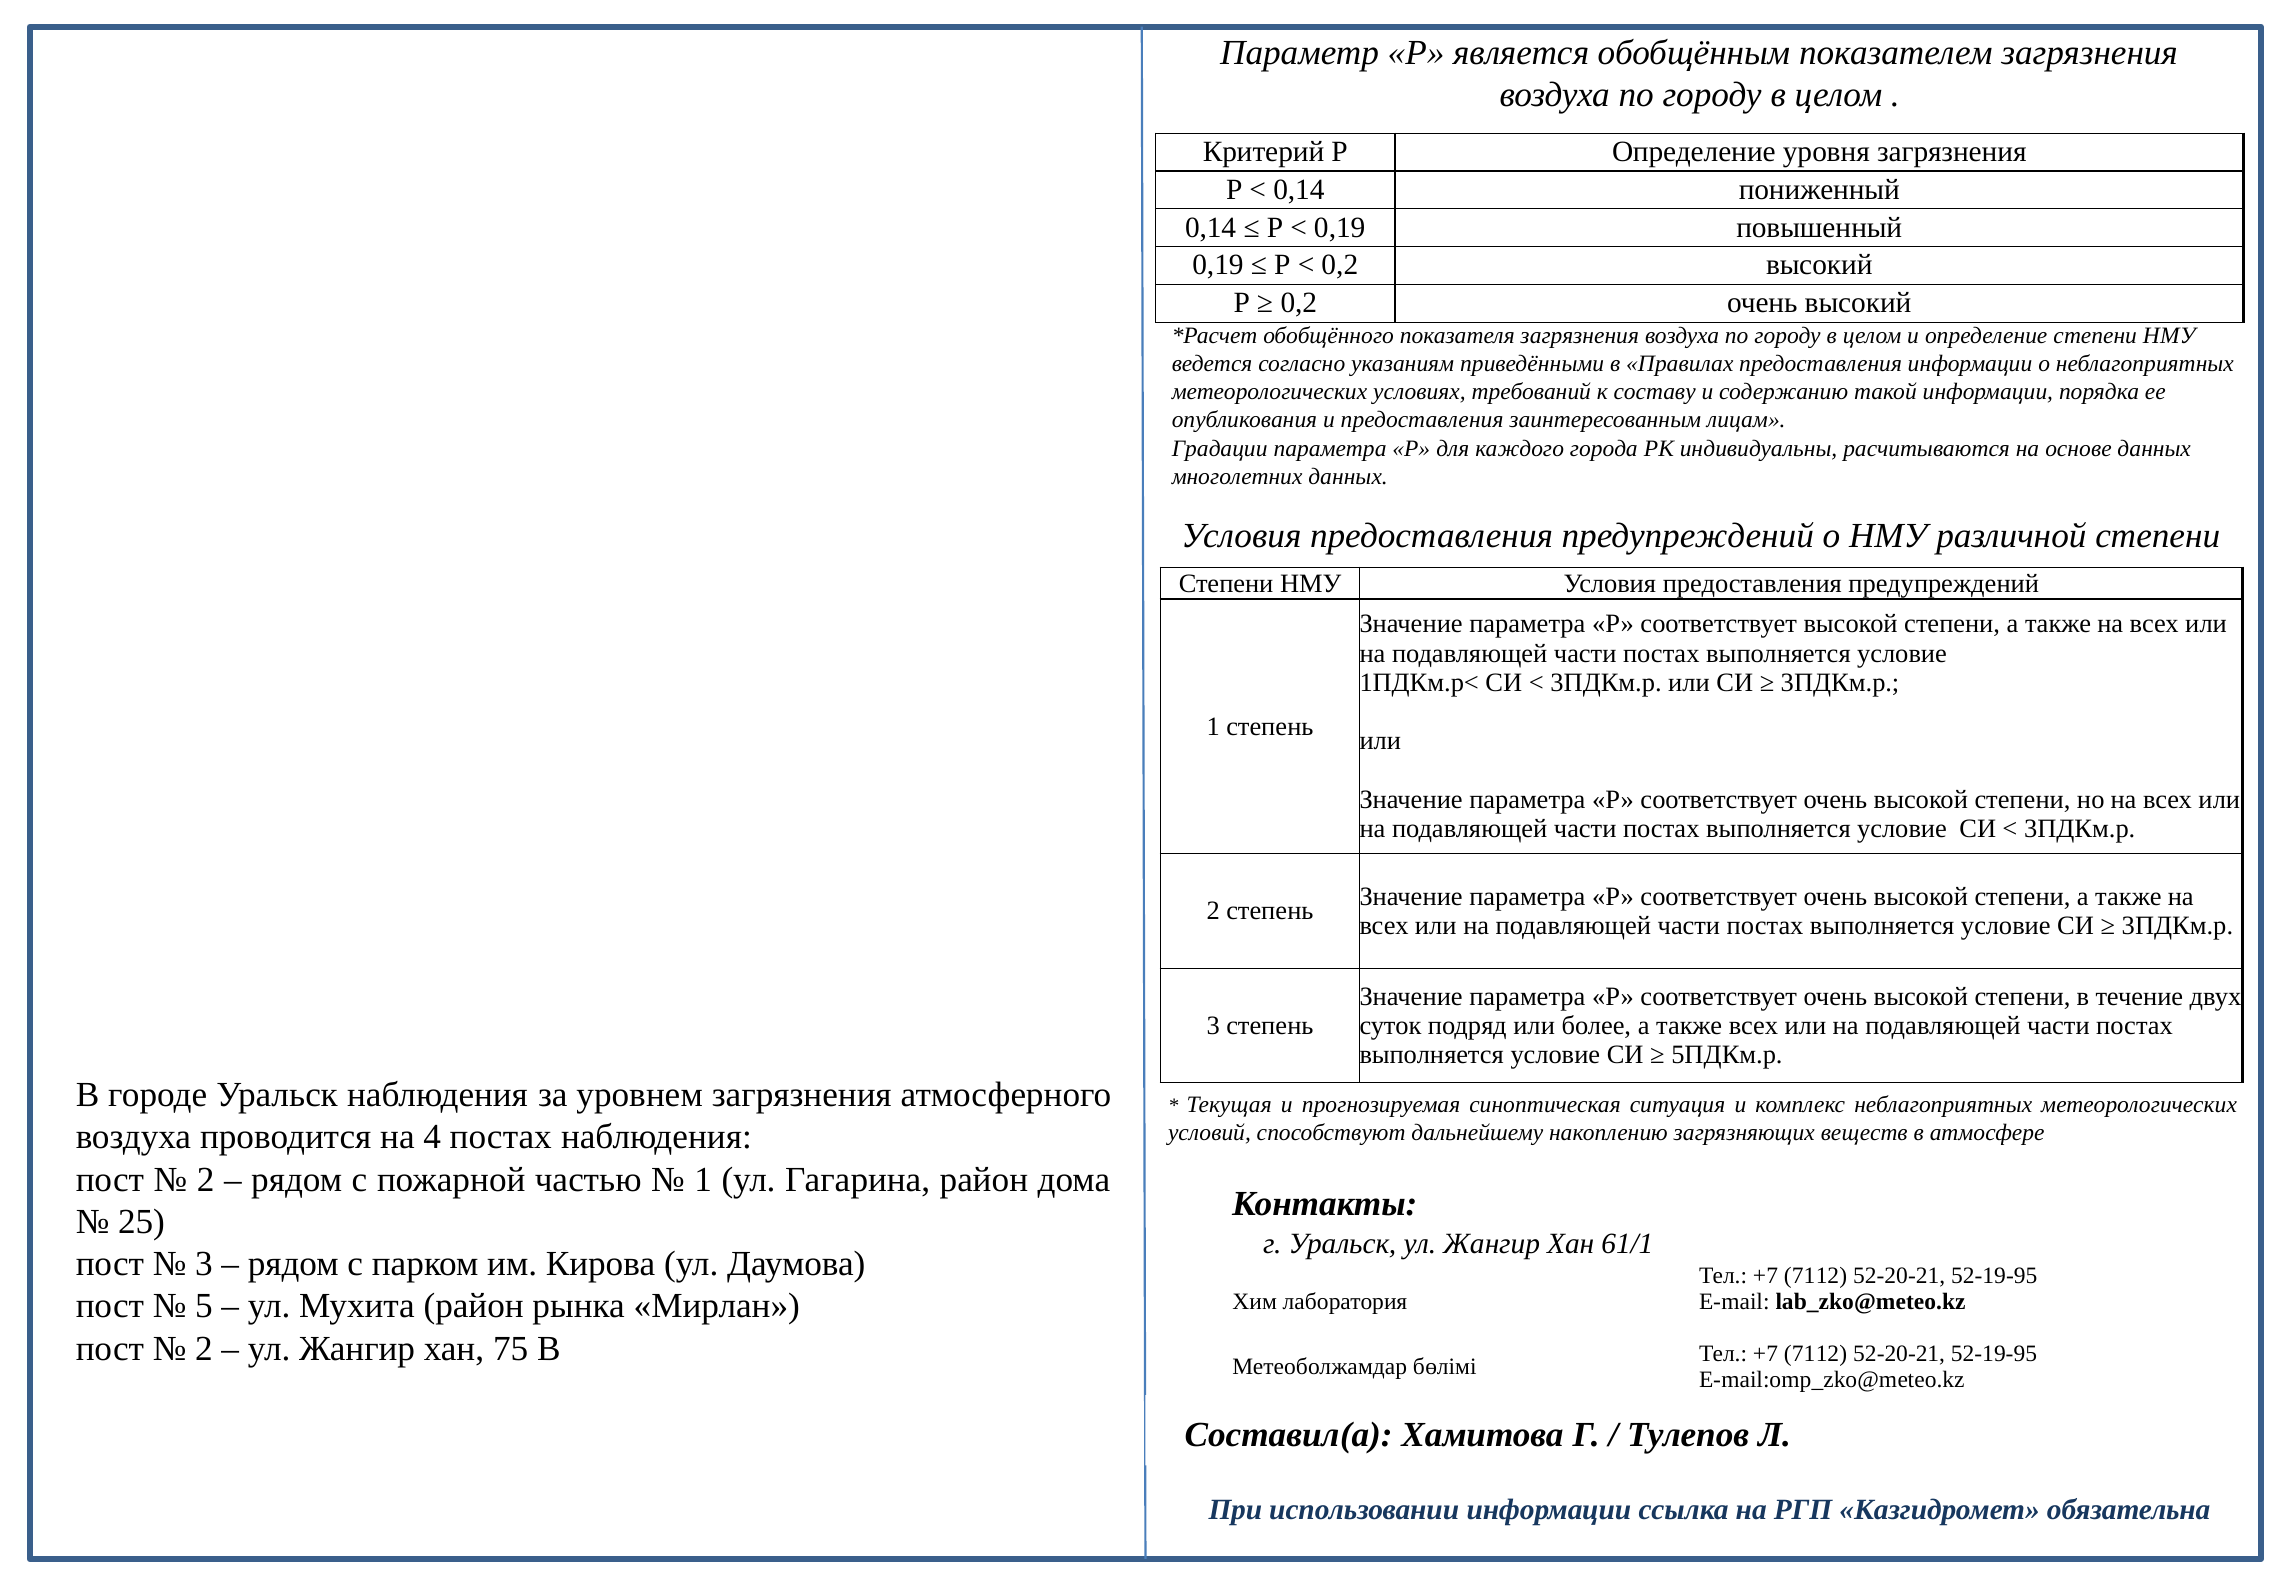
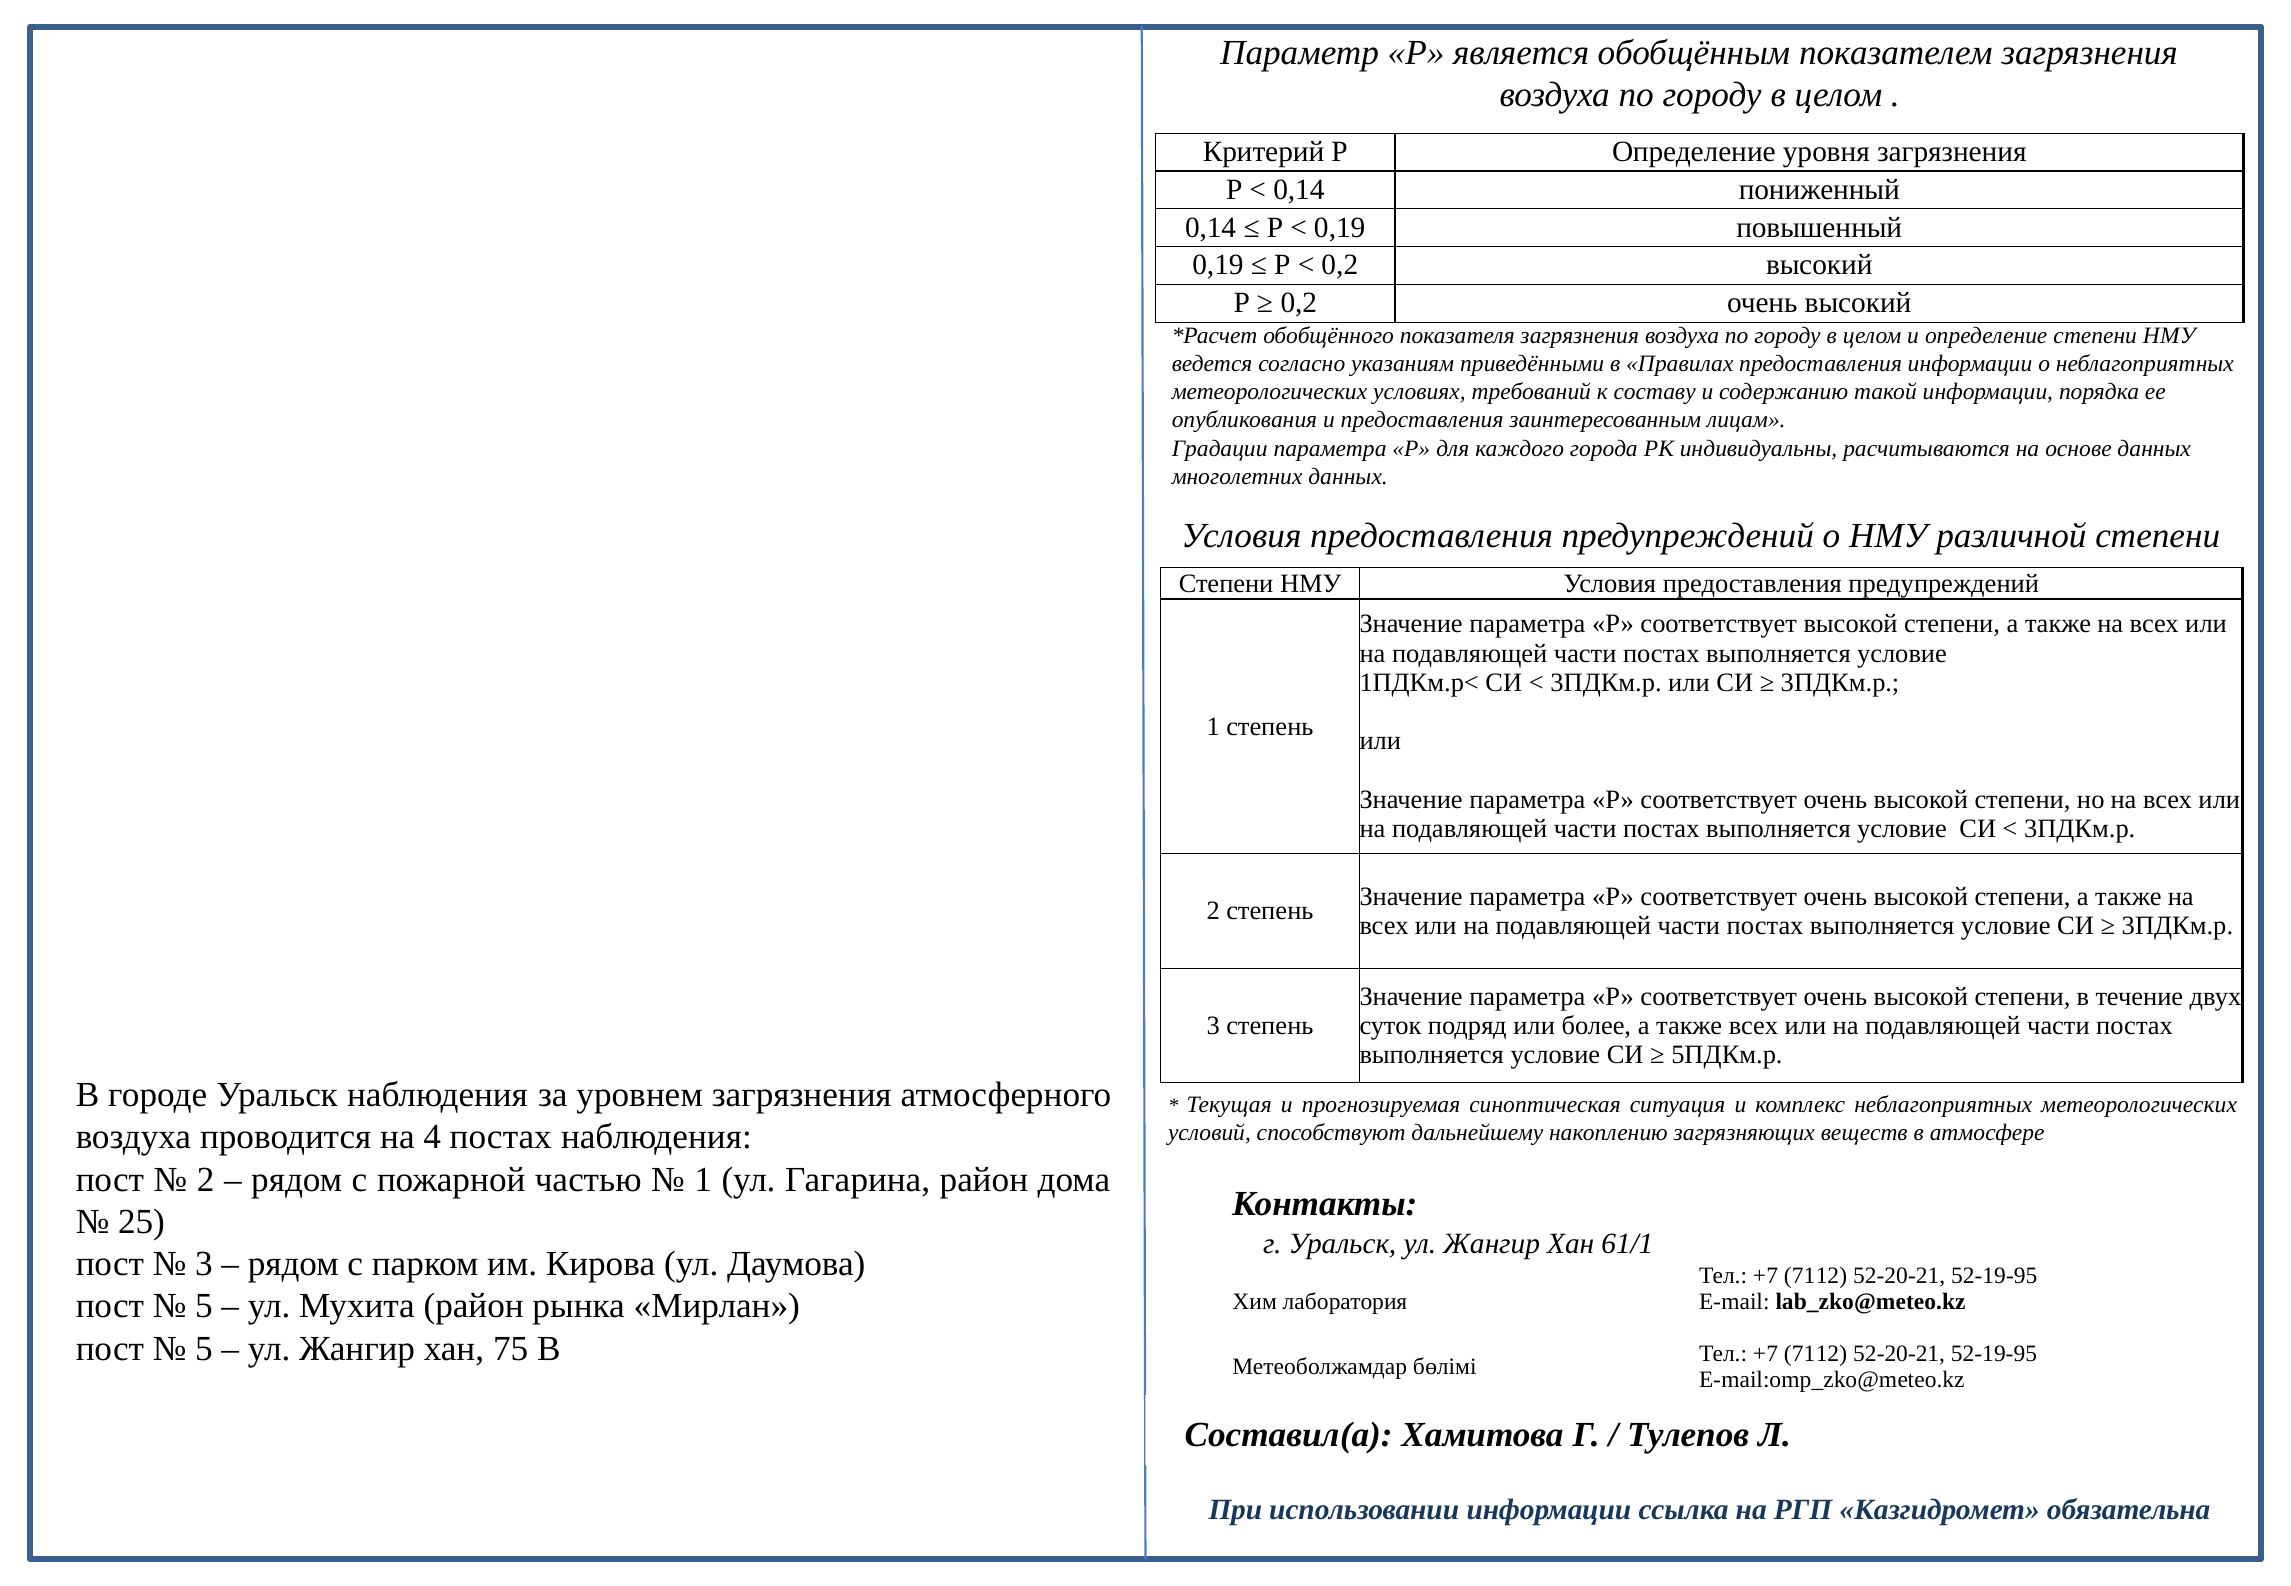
2 at (204, 1349): 2 -> 5
